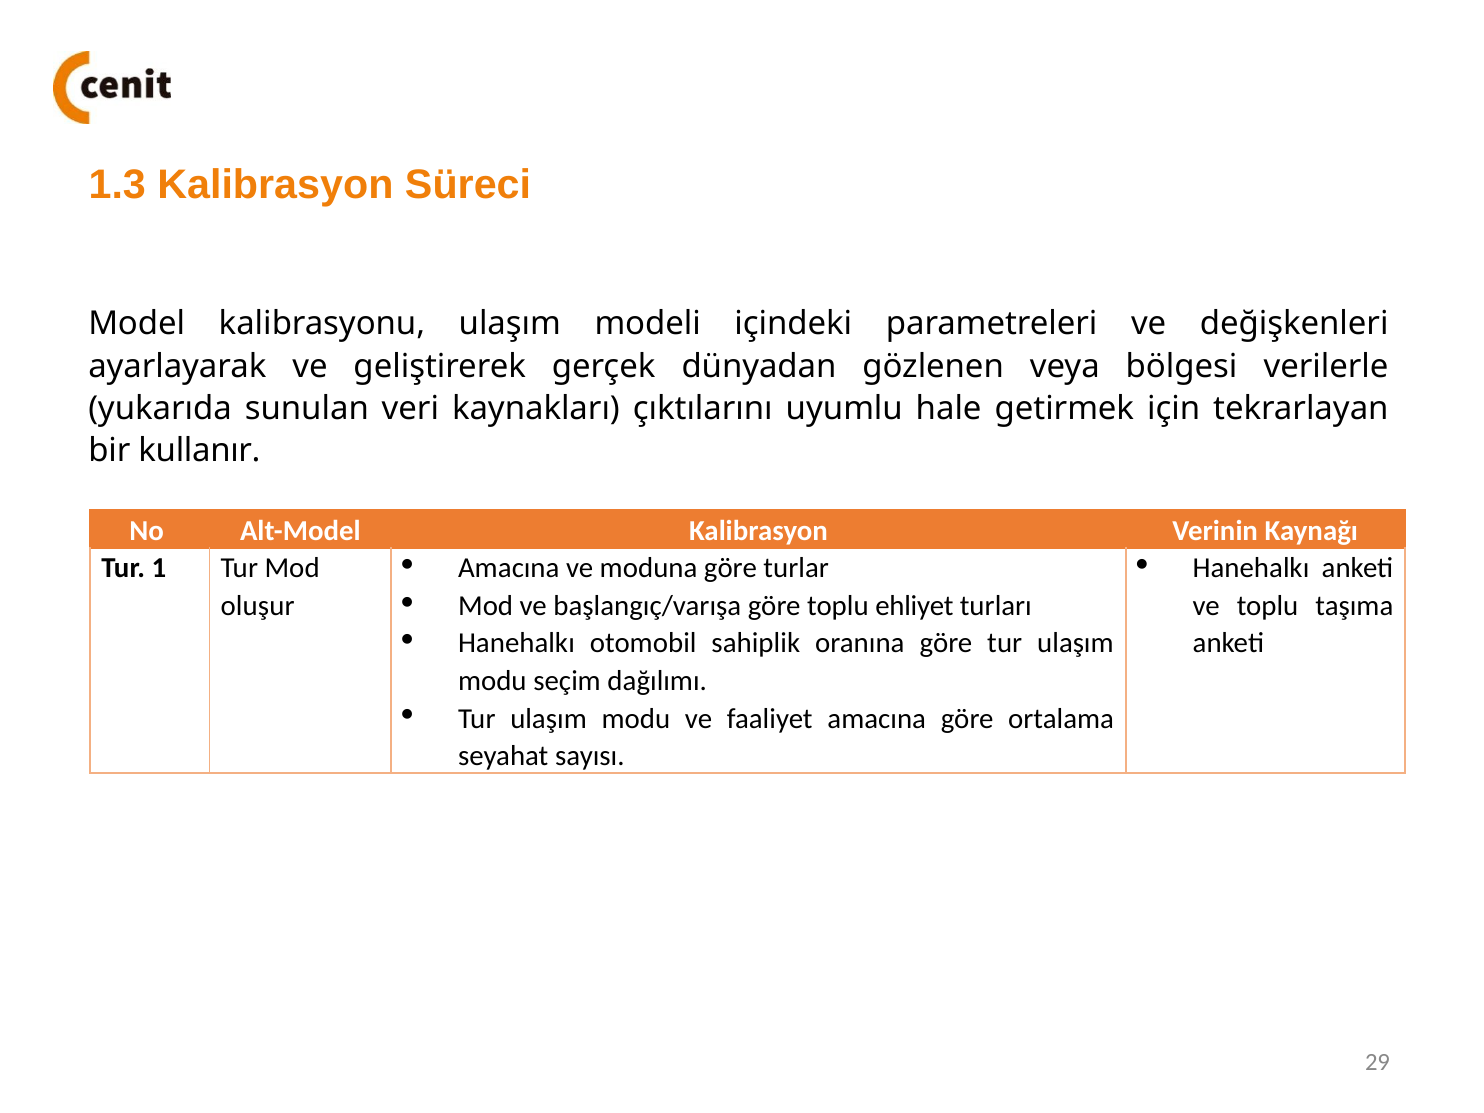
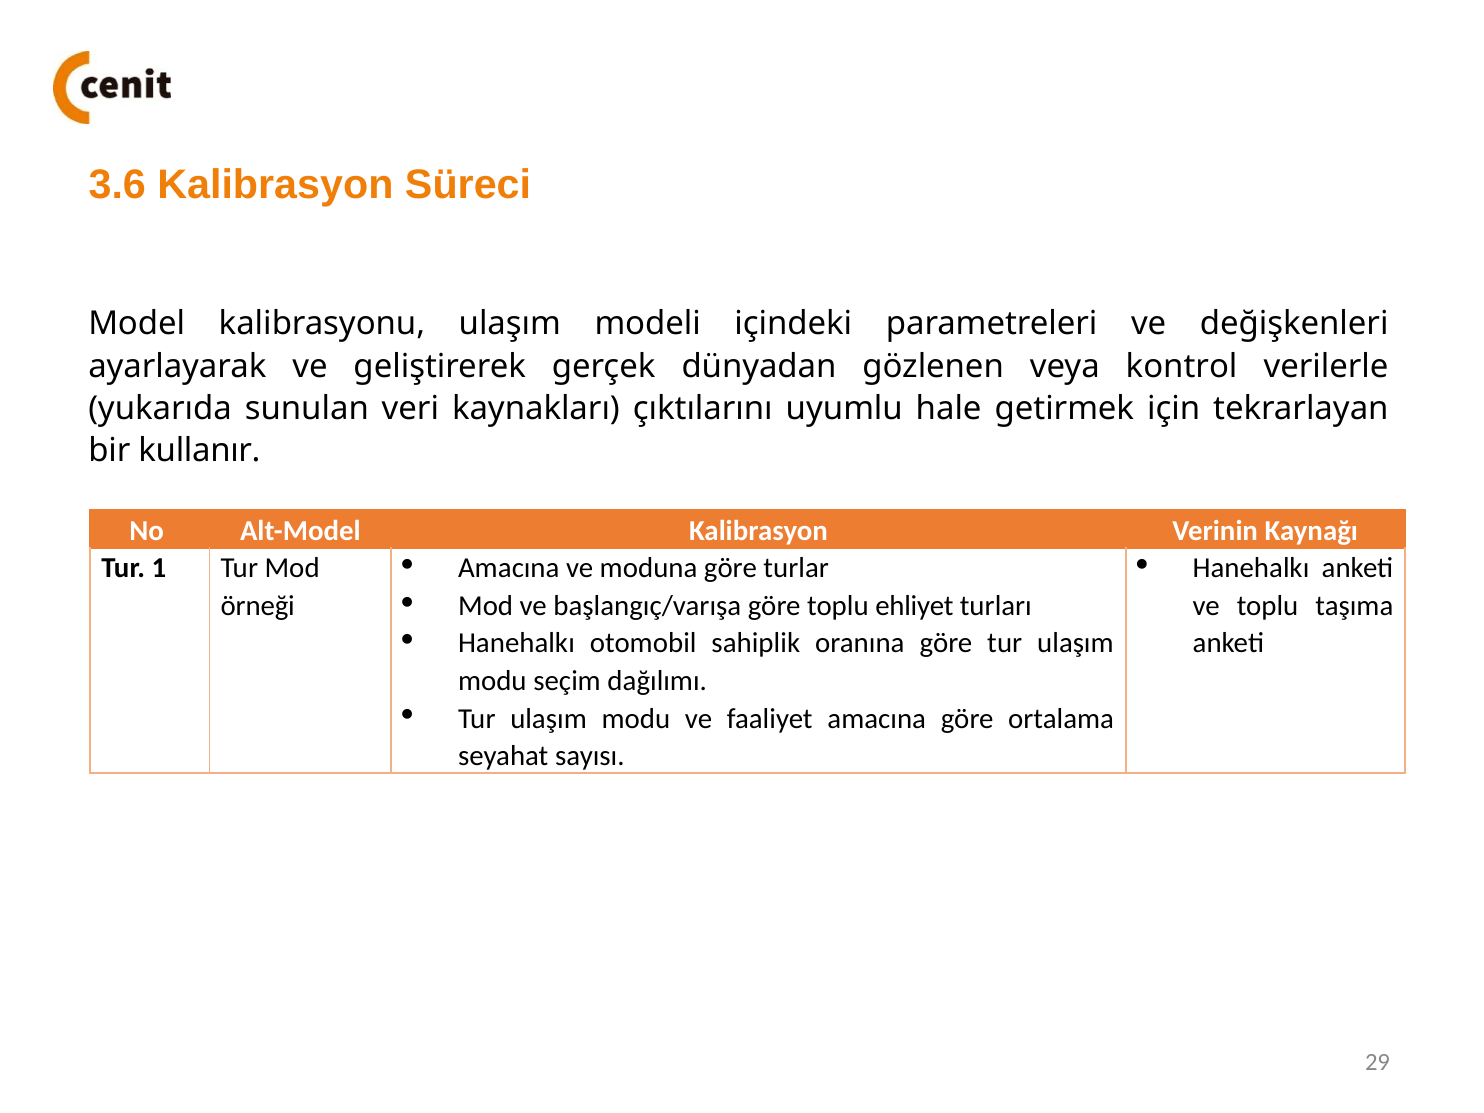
1.3: 1.3 -> 3.6
bölgesi: bölgesi -> kontrol
oluşur: oluşur -> örneği
